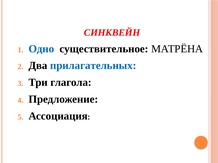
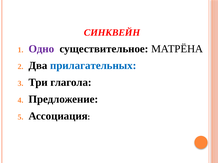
Одно colour: blue -> purple
